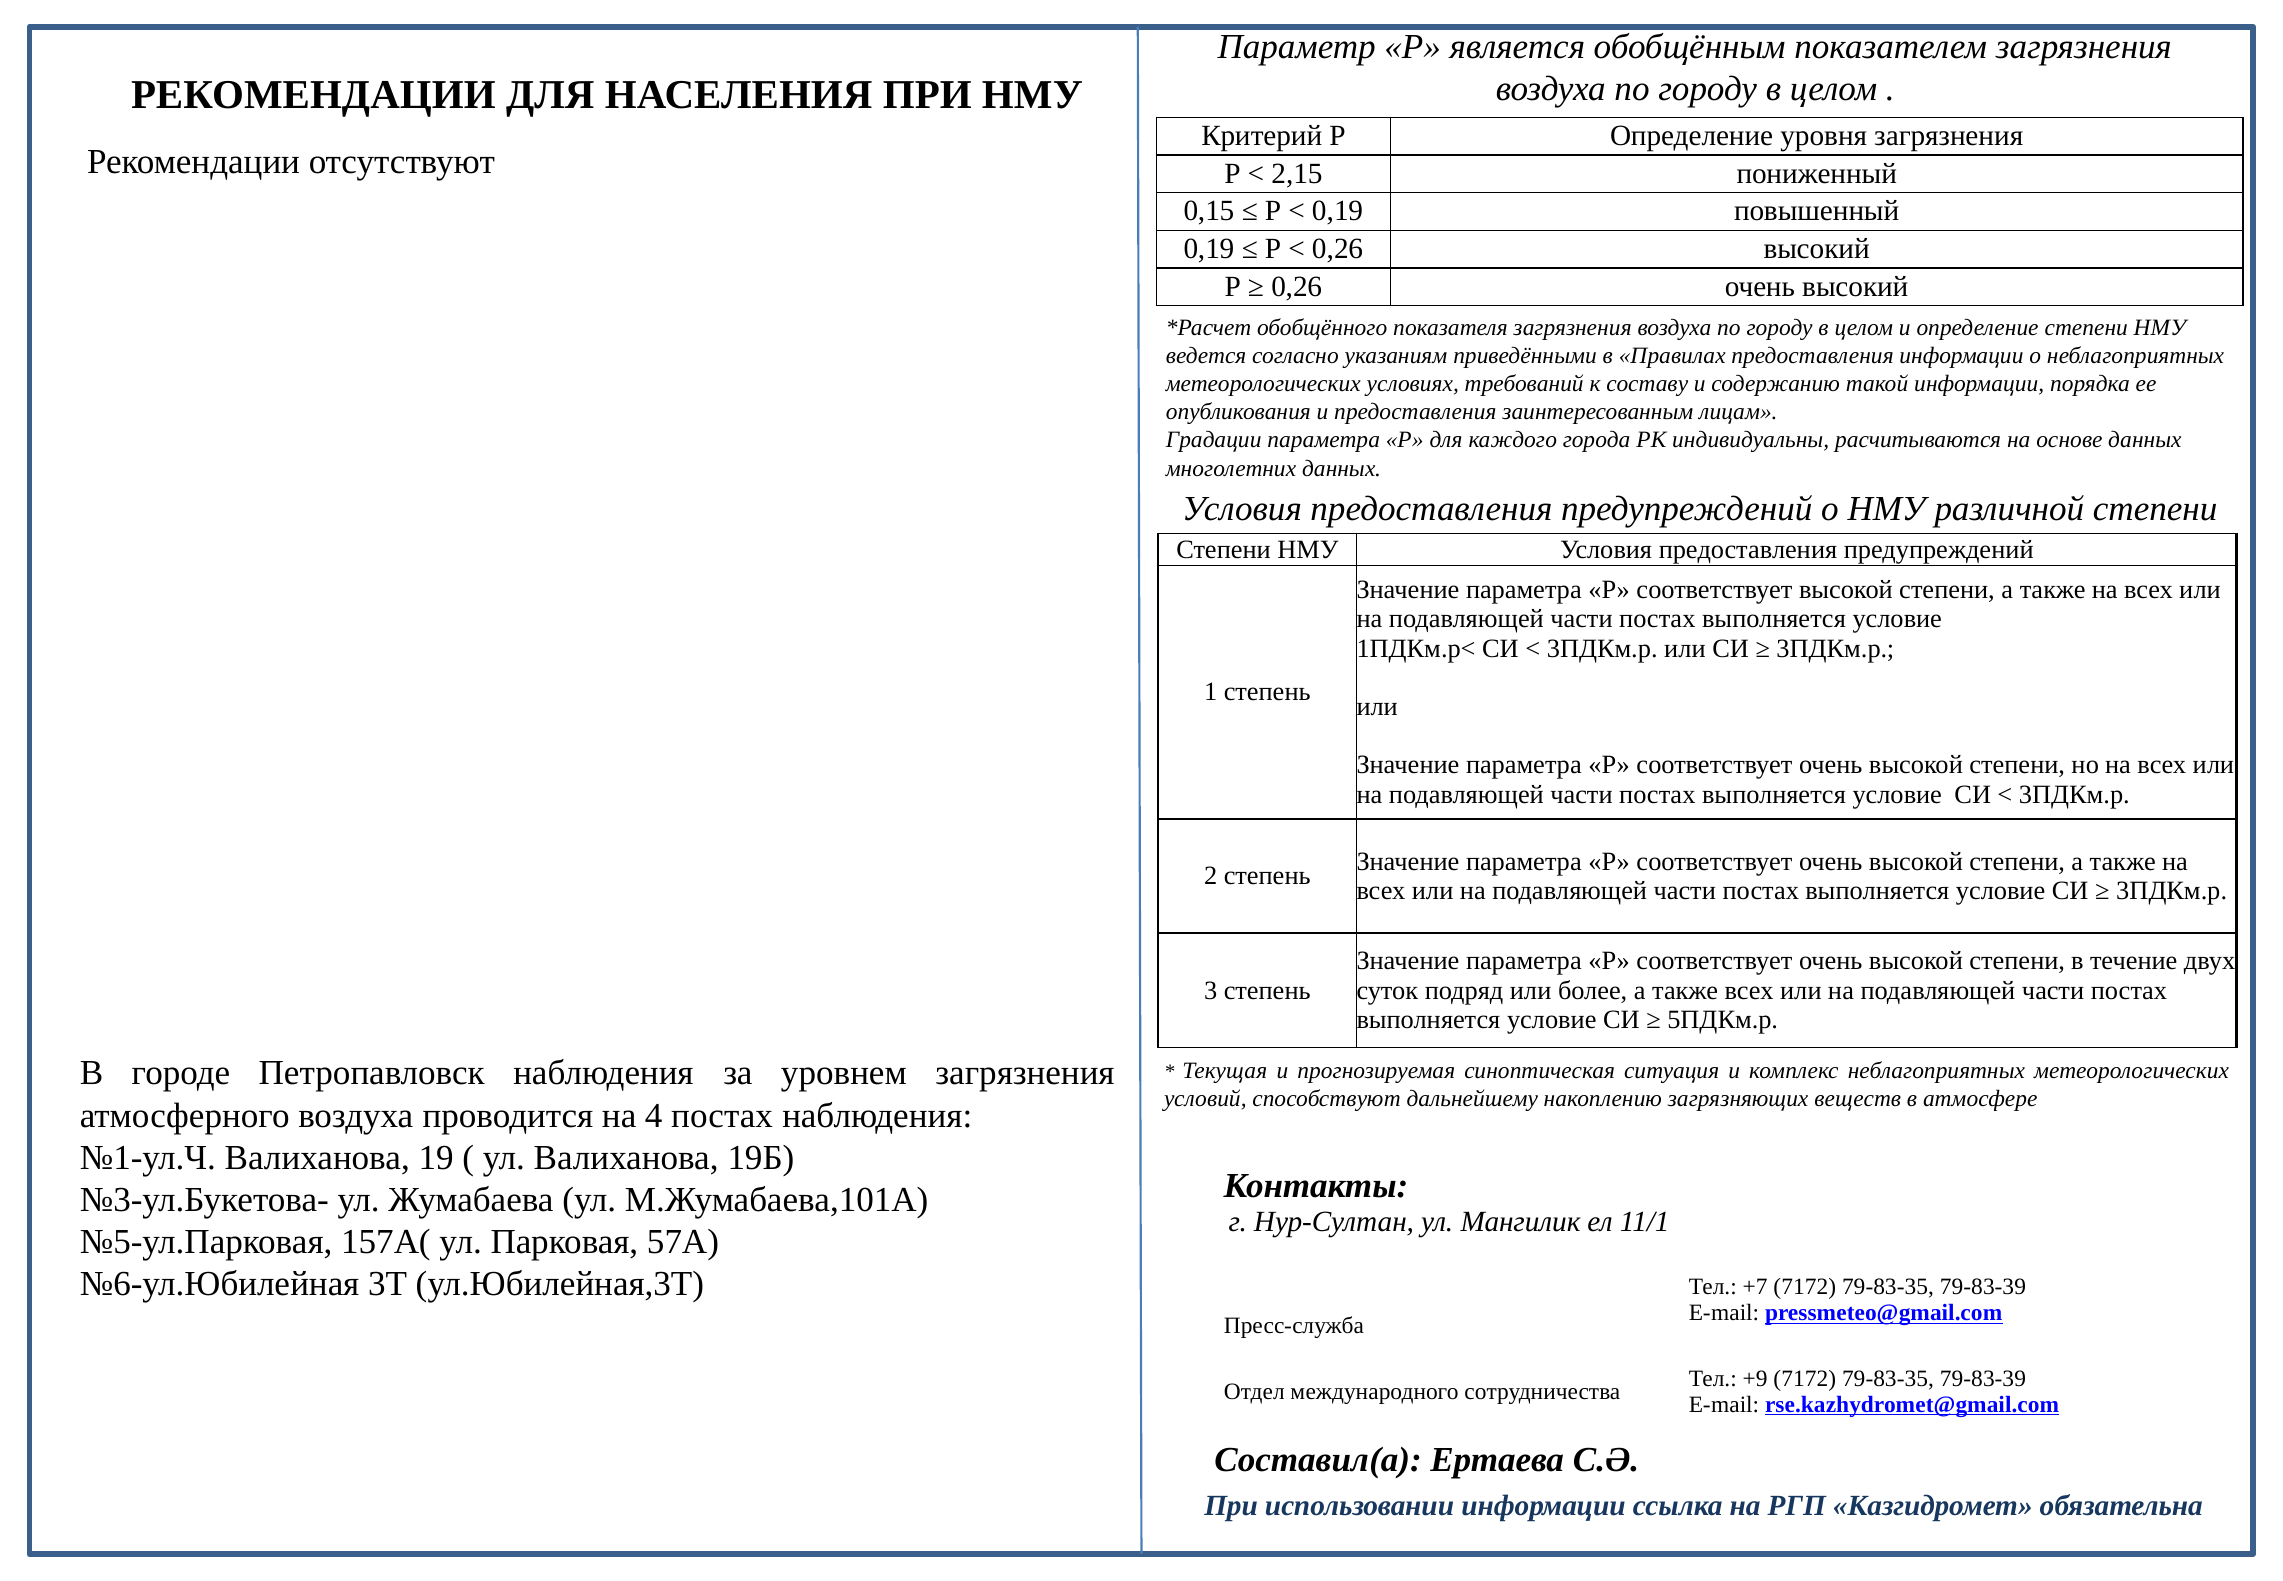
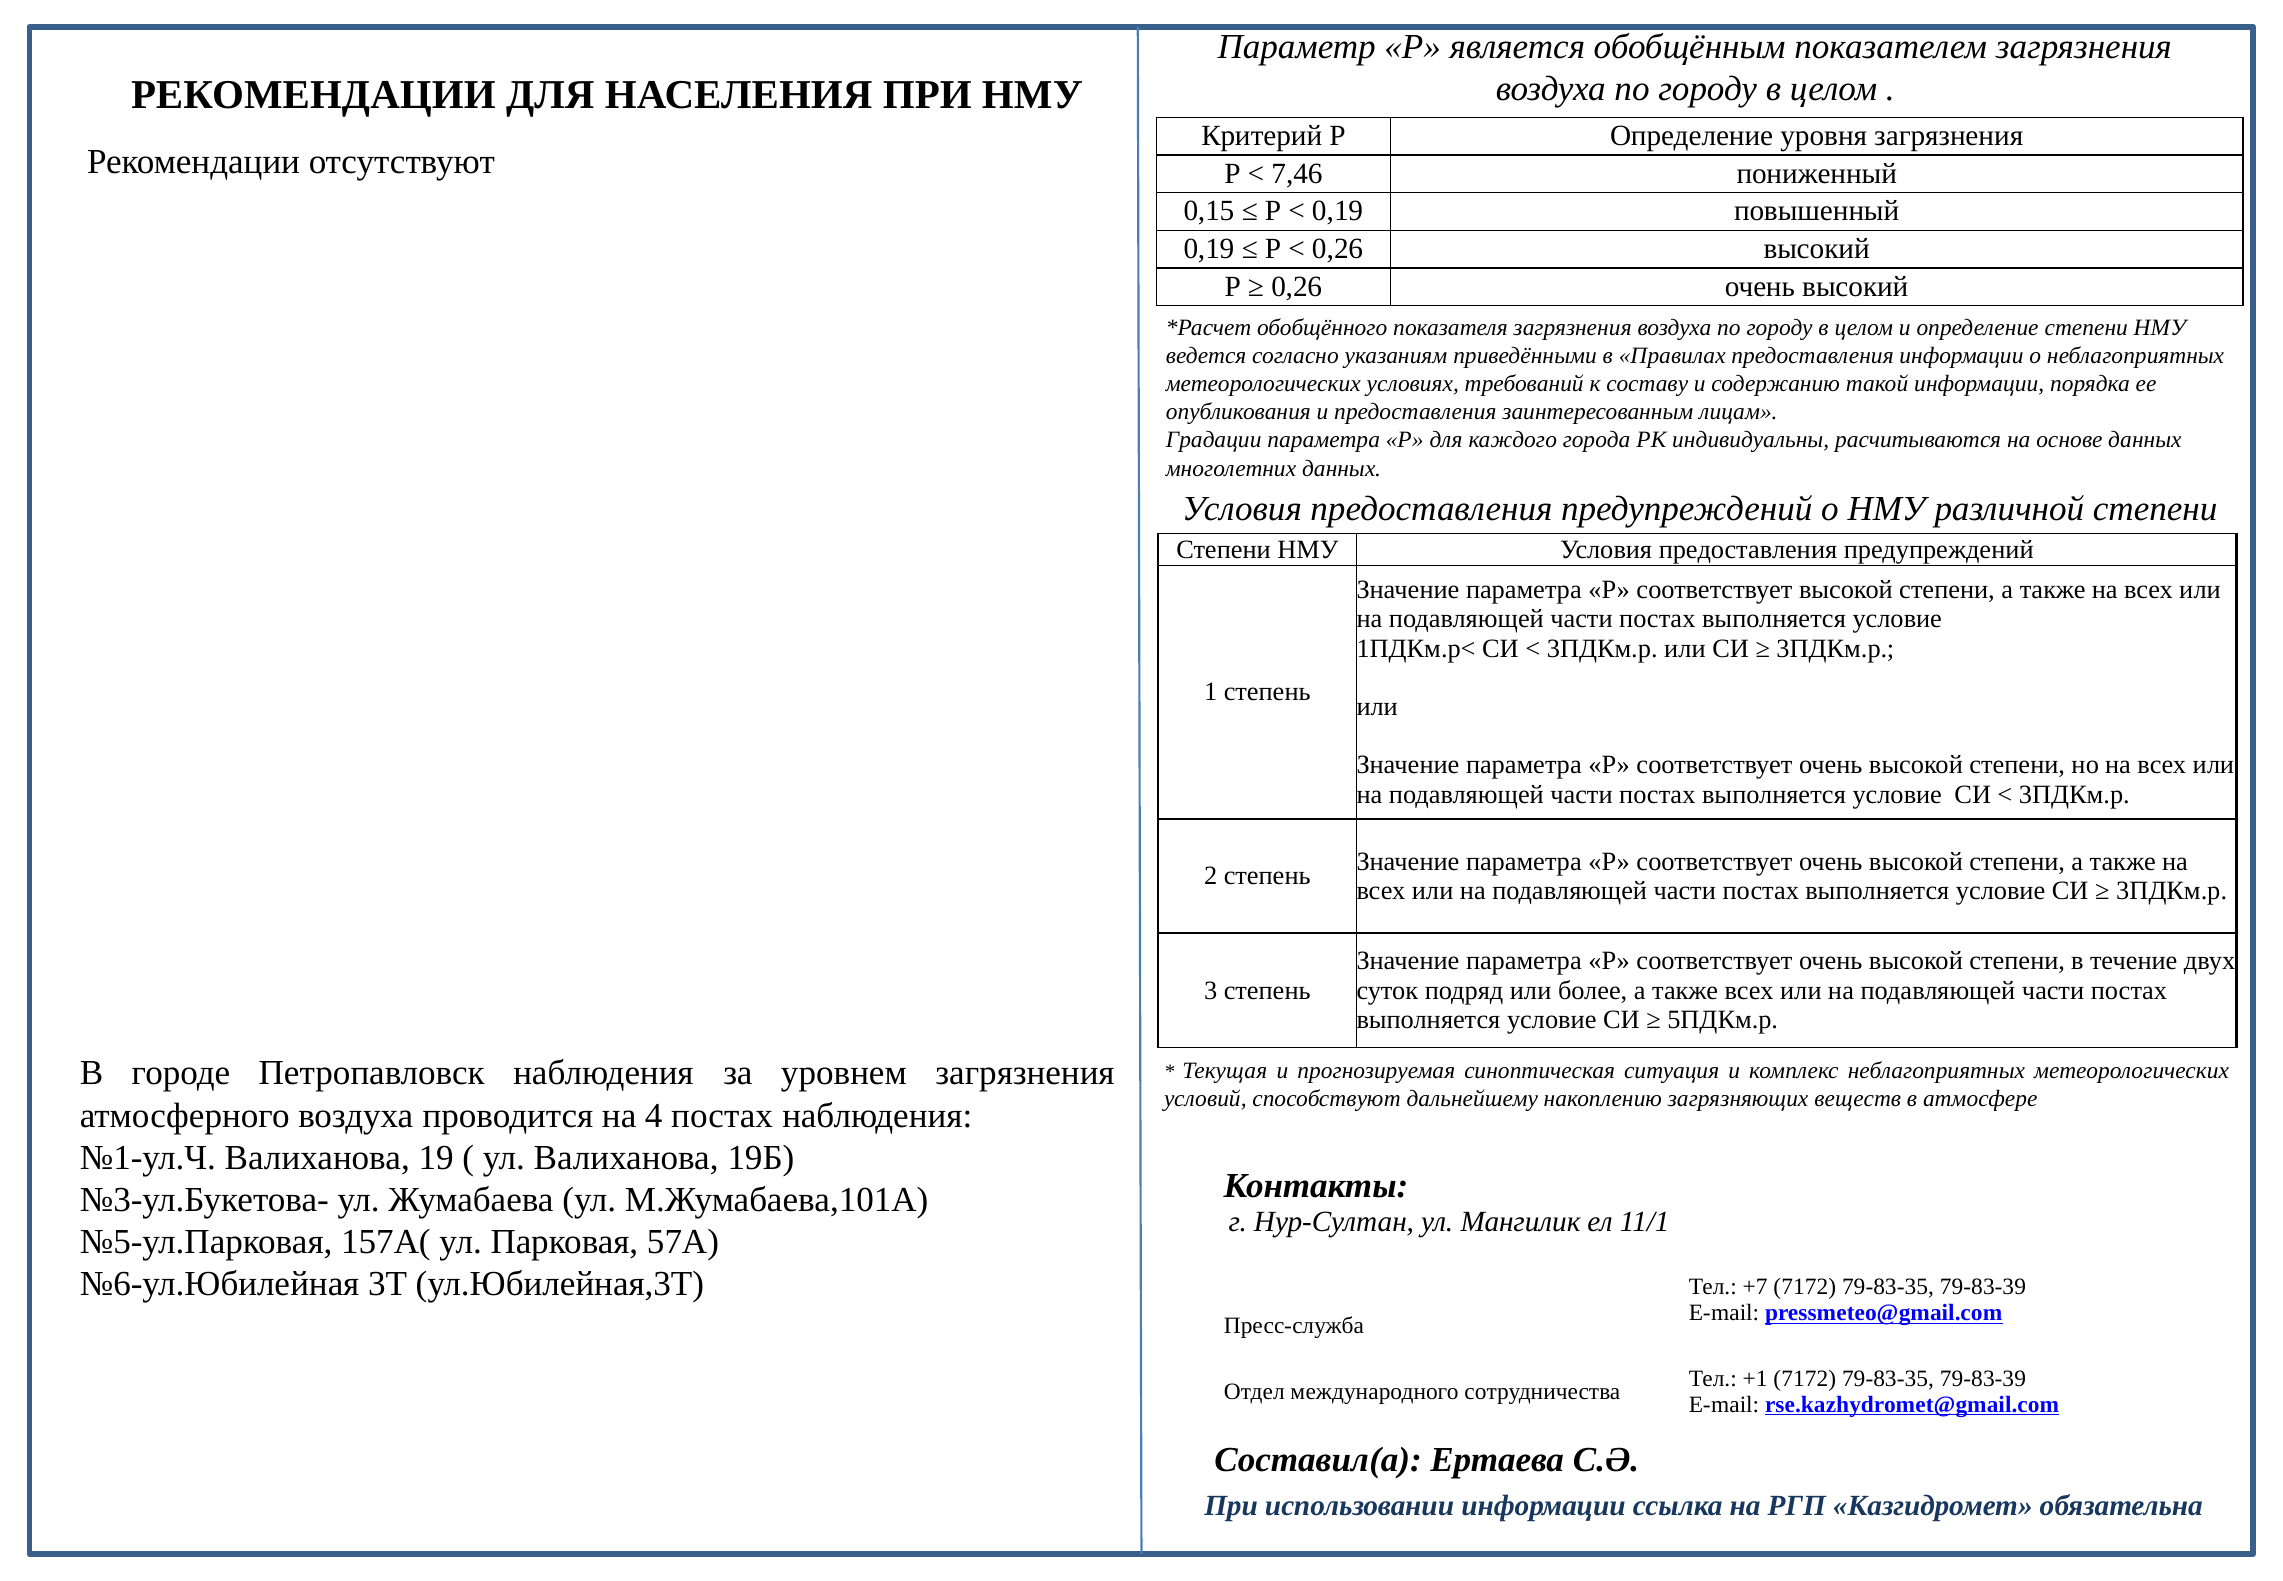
2,15: 2,15 -> 7,46
+9: +9 -> +1
